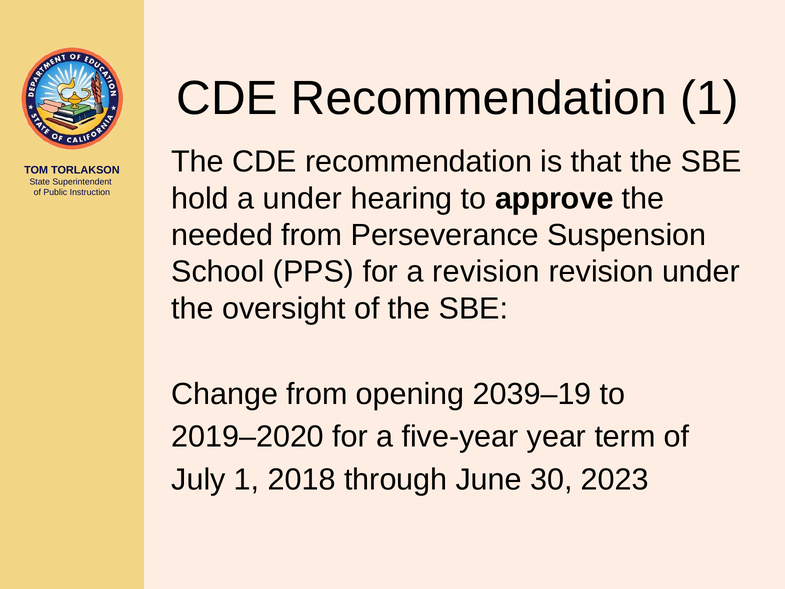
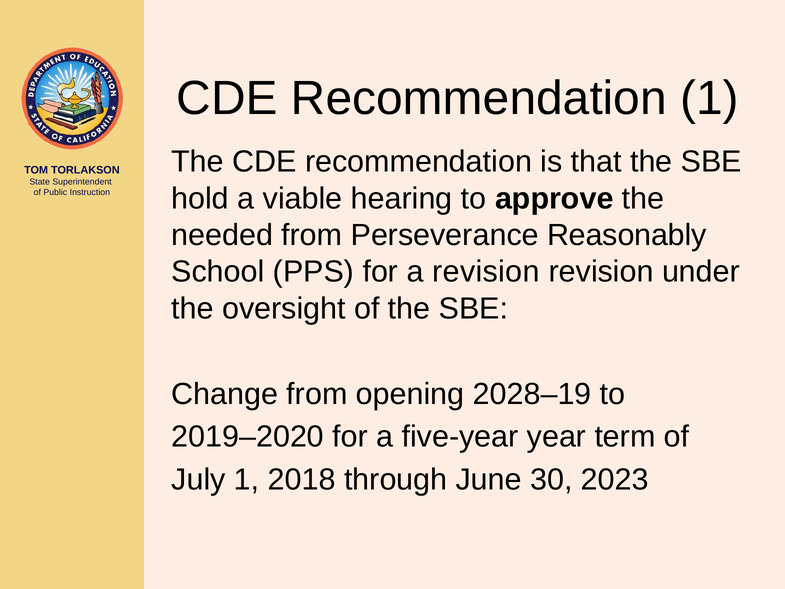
a under: under -> viable
Suspension: Suspension -> Reasonably
2039–19: 2039–19 -> 2028–19
